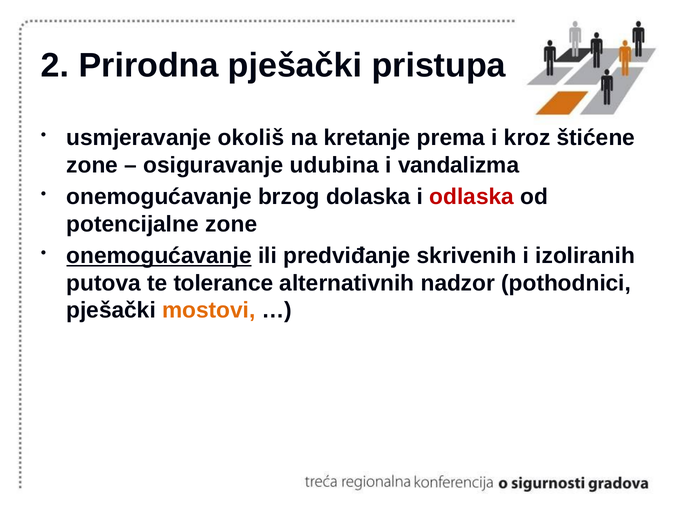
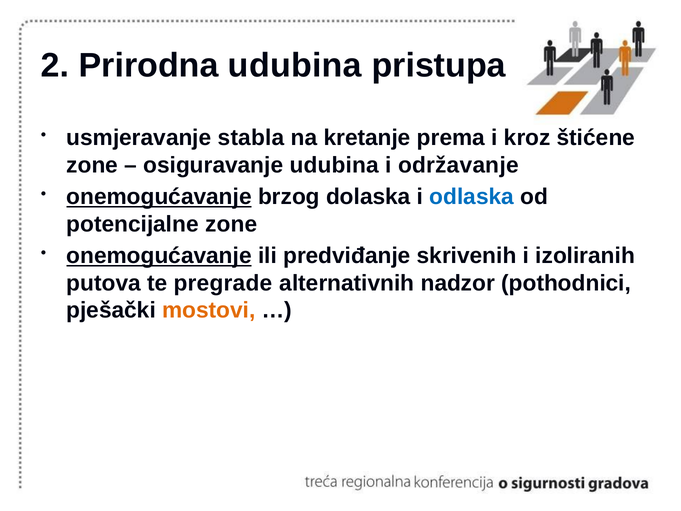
Prirodna pješački: pješački -> udubina
okoliš: okoliš -> stabla
vandalizma: vandalizma -> održavanje
onemogućavanje at (159, 197) underline: none -> present
odlaska colour: red -> blue
tolerance: tolerance -> pregrade
